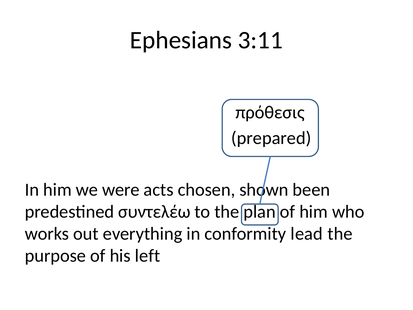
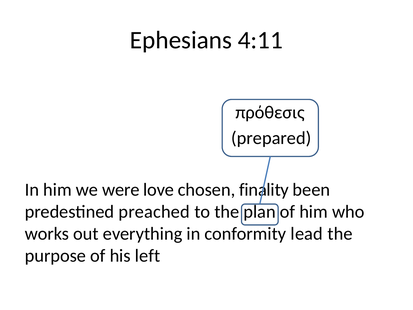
3:11: 3:11 -> 4:11
acts: acts -> love
shown: shown -> finality
συντελέω: συντελέω -> preached
